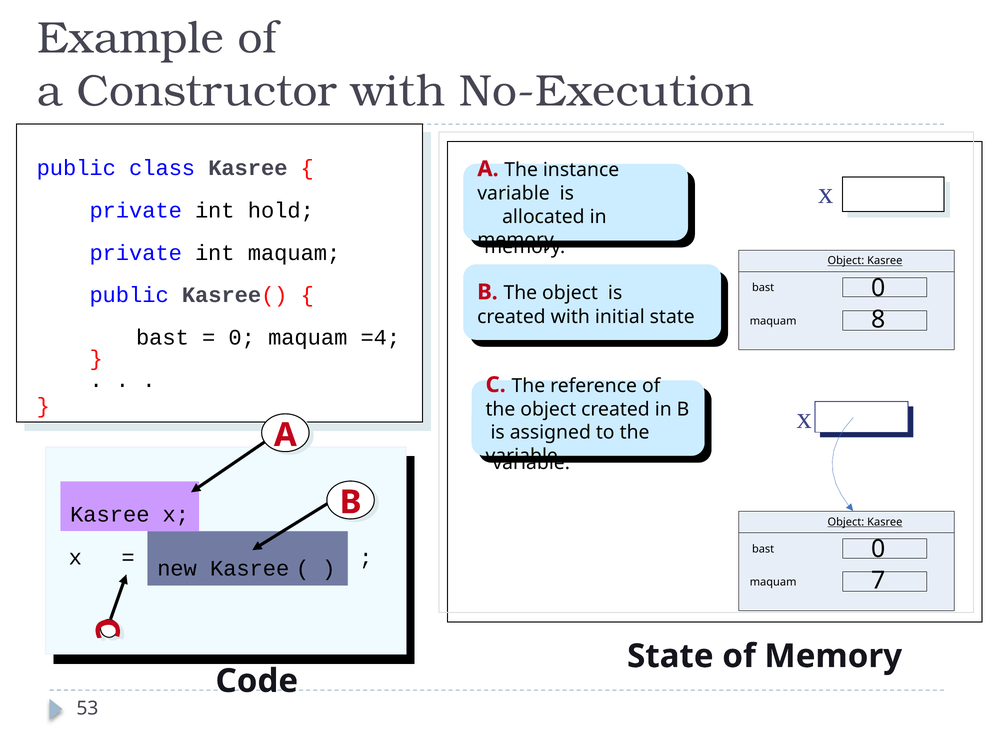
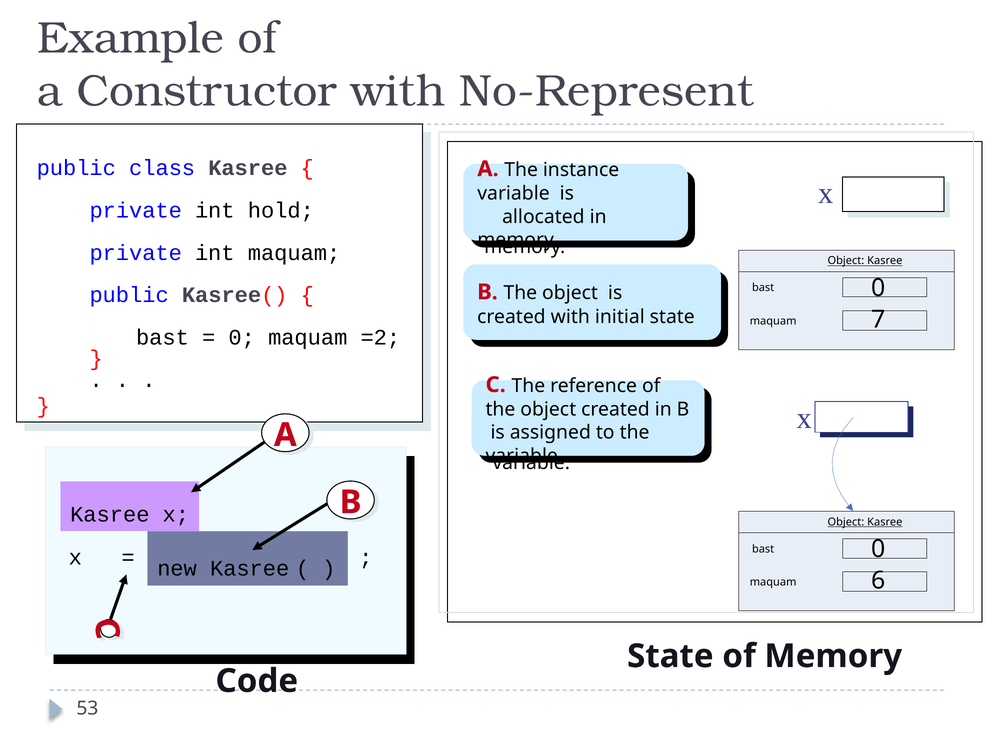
No-Execution: No-Execution -> No-Represent
8: 8 -> 7
=4: =4 -> =2
7: 7 -> 6
